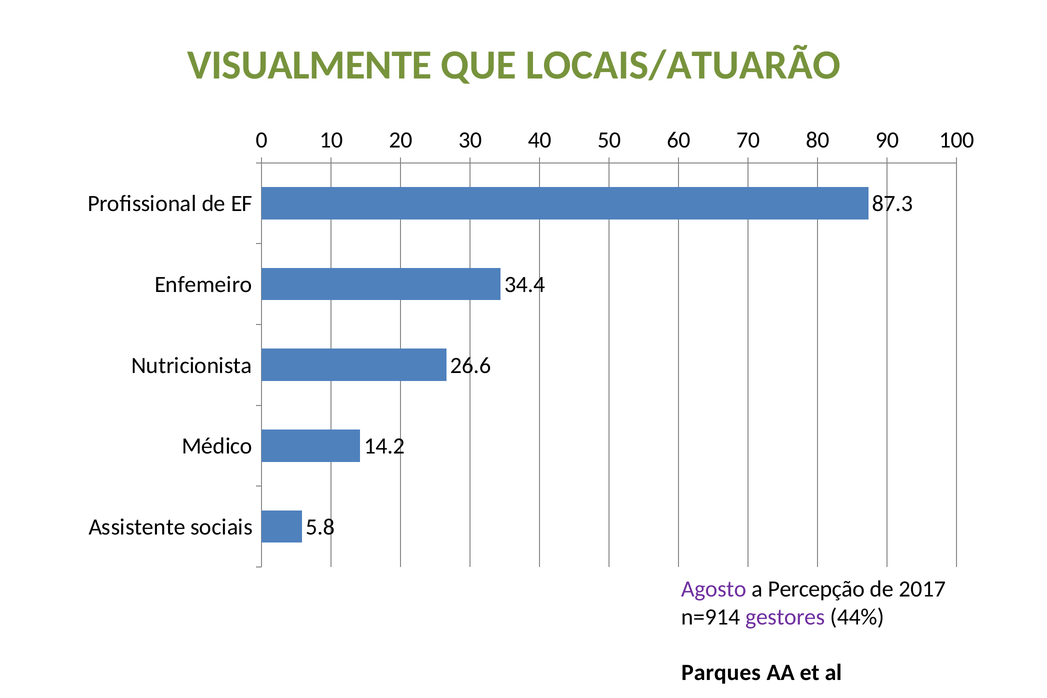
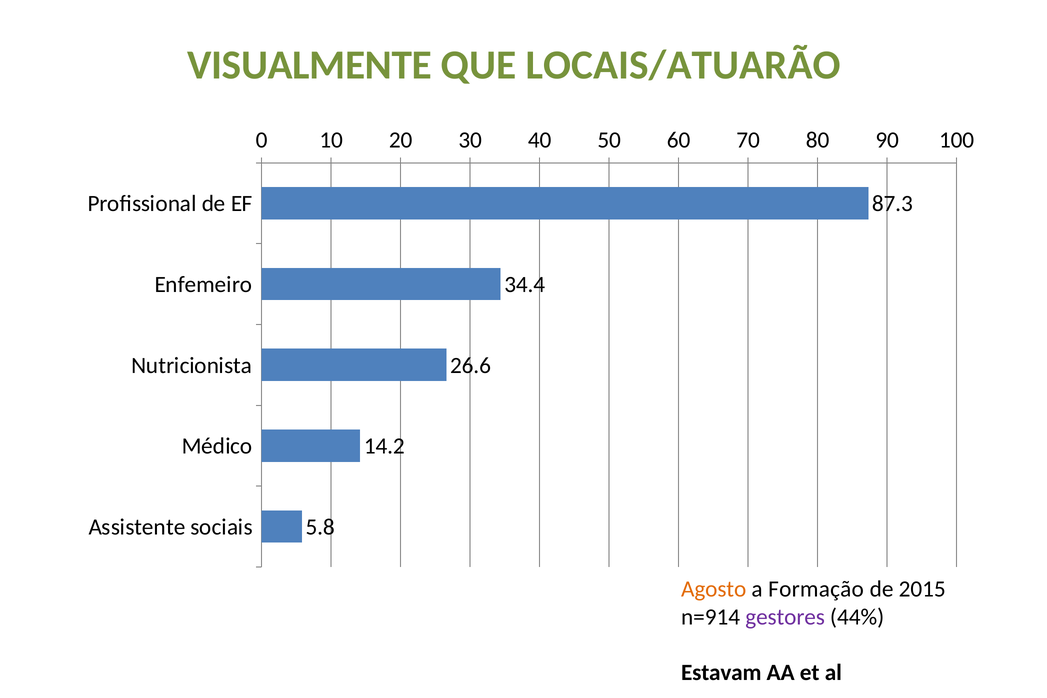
Agosto colour: purple -> orange
Percepção: Percepção -> Formação
2017: 2017 -> 2015
Parques: Parques -> Estavam
